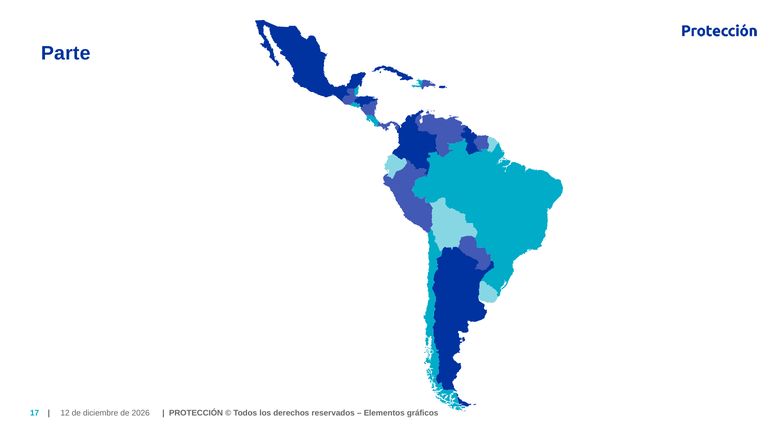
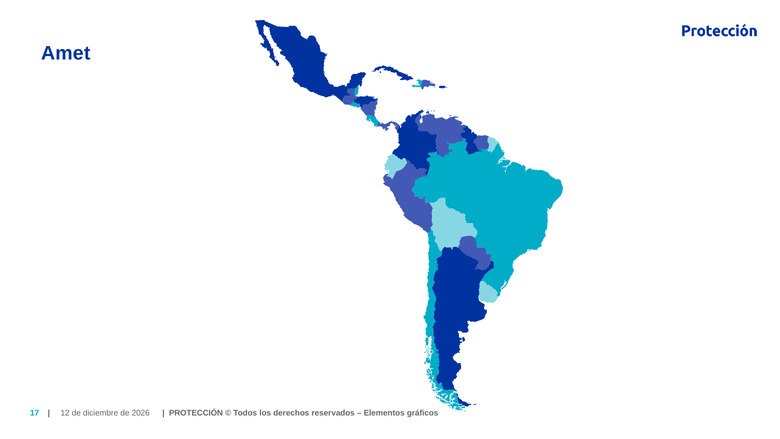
Parte: Parte -> Amet
